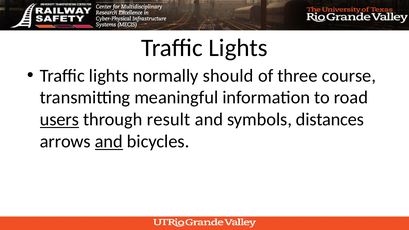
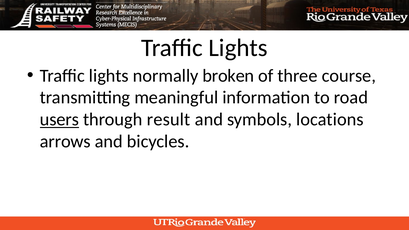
should: should -> broken
distances: distances -> locations
and at (109, 142) underline: present -> none
